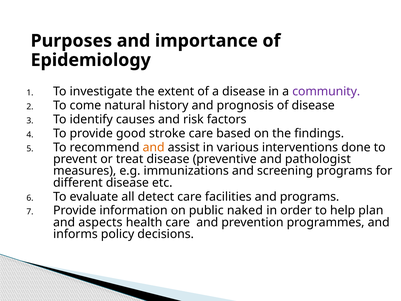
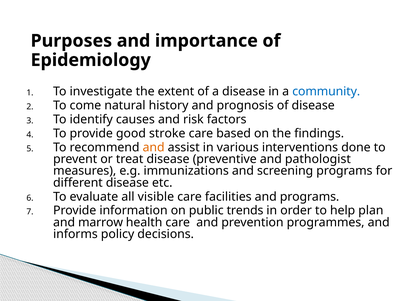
community colour: purple -> blue
detect: detect -> visible
naked: naked -> trends
aspects: aspects -> marrow
